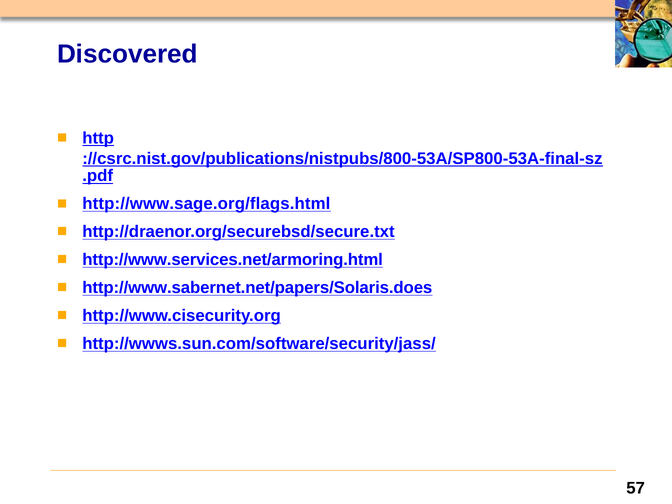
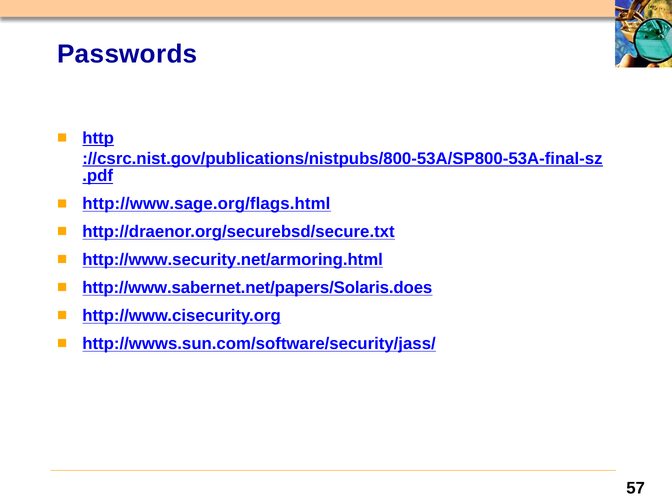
Discovered: Discovered -> Passwords
http://www.services.net/armoring.html: http://www.services.net/armoring.html -> http://www.security.net/armoring.html
